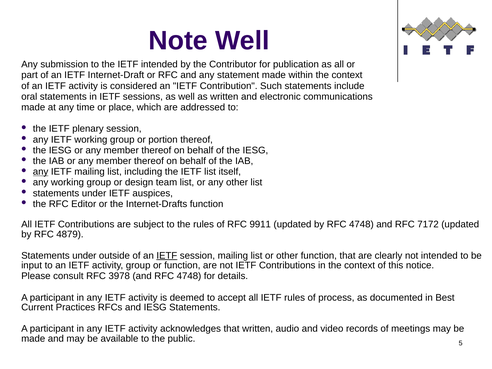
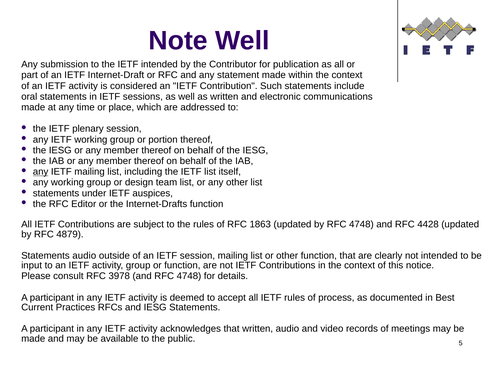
9911: 9911 -> 1863
7172: 7172 -> 4428
under at (84, 256): under -> audio
IETF at (167, 256) underline: present -> none
